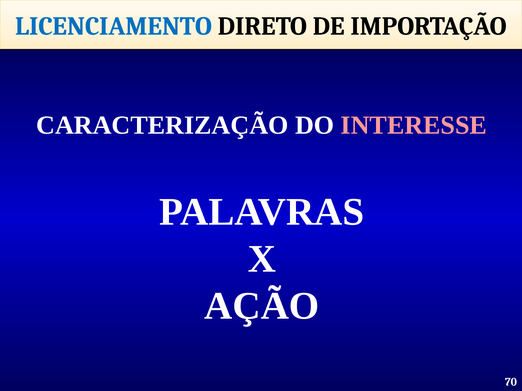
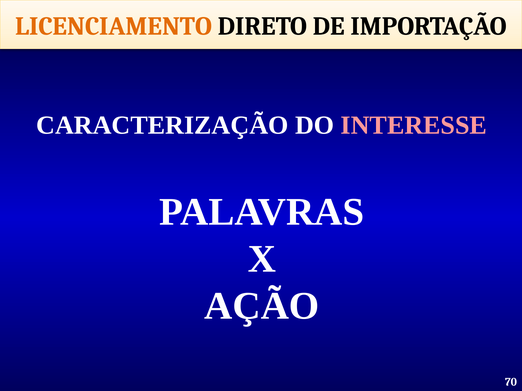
LICENCIAMENTO colour: blue -> orange
